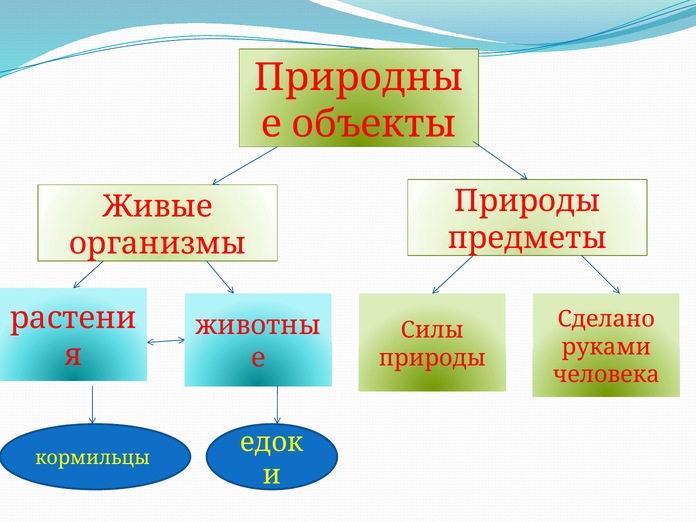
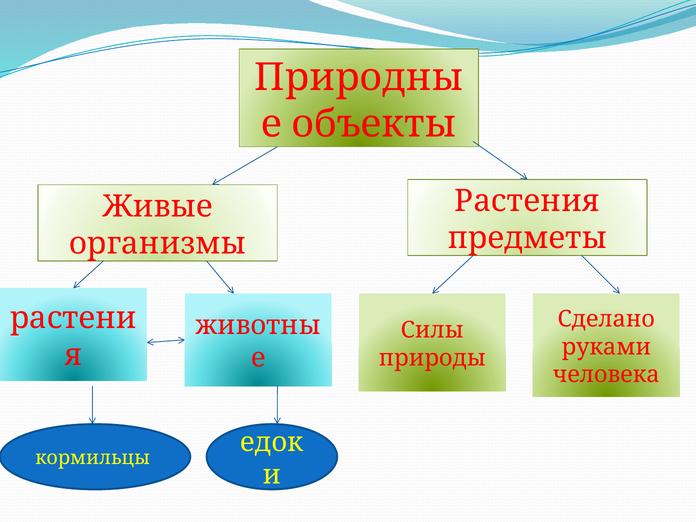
Природы at (527, 201): Природы -> Растения
